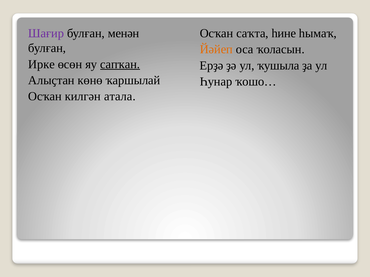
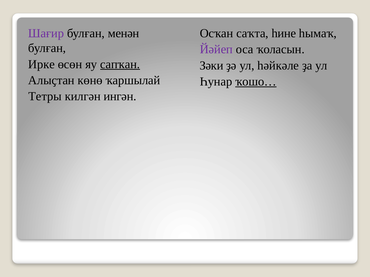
Йәйеп colour: orange -> purple
Ерҙә: Ерҙә -> Зәки
ҡушыла: ҡушыла -> һәйкәле
ҡошо… underline: none -> present
Осҡан at (45, 96): Осҡан -> Тетры
атала: атала -> ингән
